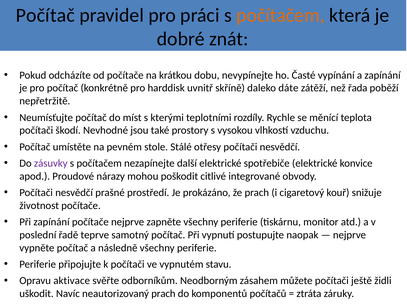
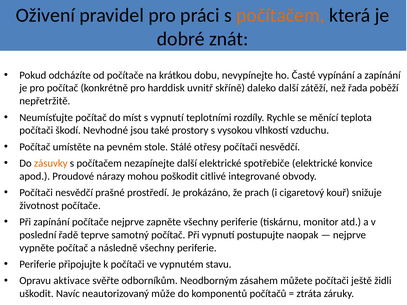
Počítač at (45, 15): Počítač -> Oživení
daleko dáte: dáte -> další
s kterými: kterými -> vypnutí
zásuvky colour: purple -> orange
neautorizovaný prach: prach -> může
